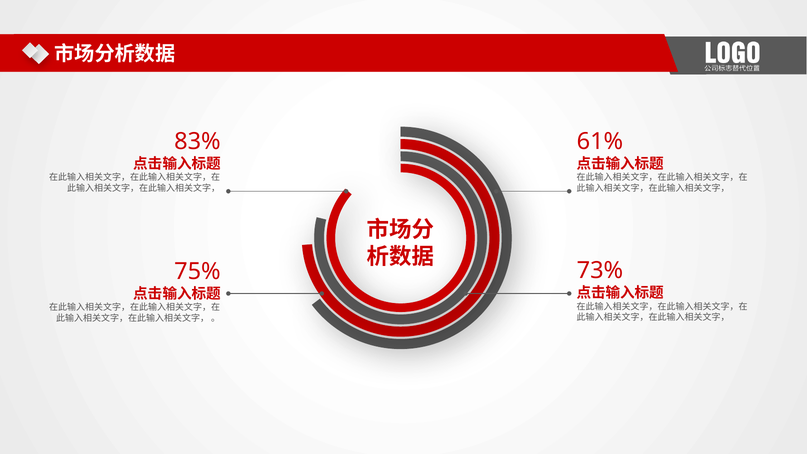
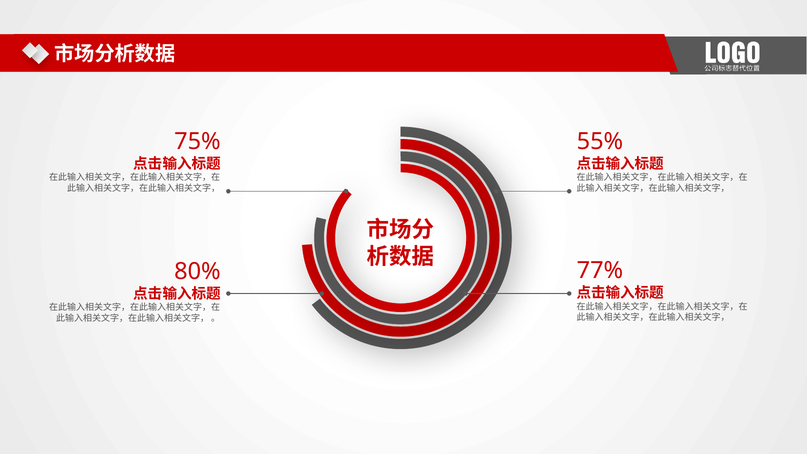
83%: 83% -> 75%
61%: 61% -> 55%
73%: 73% -> 77%
75%: 75% -> 80%
